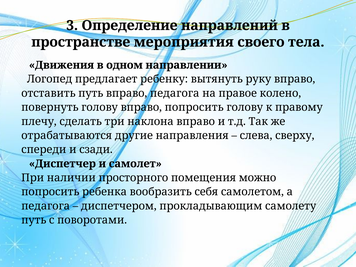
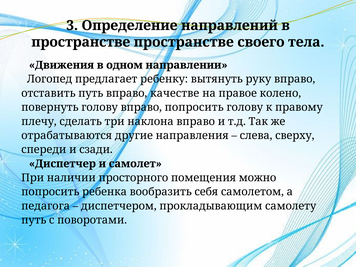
пространстве мероприятия: мероприятия -> пространстве
вправо педагога: педагога -> качестве
